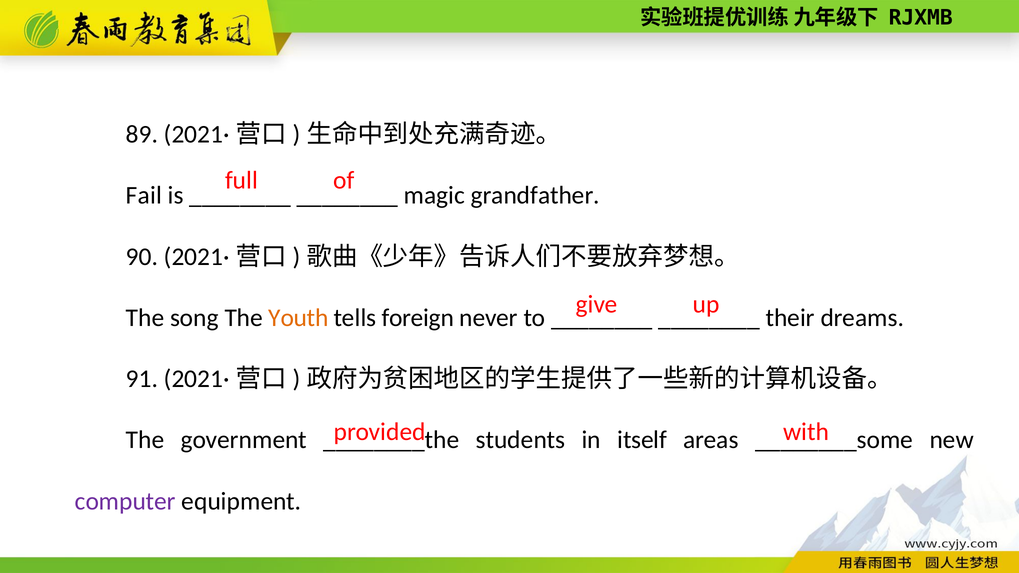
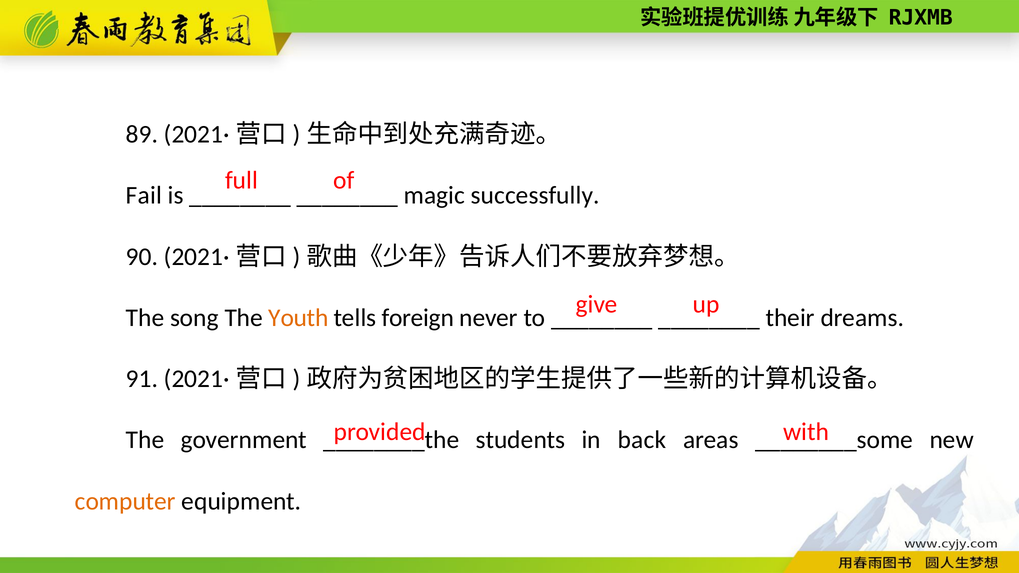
grandfather: grandfather -> successfully
itself: itself -> back
computer colour: purple -> orange
